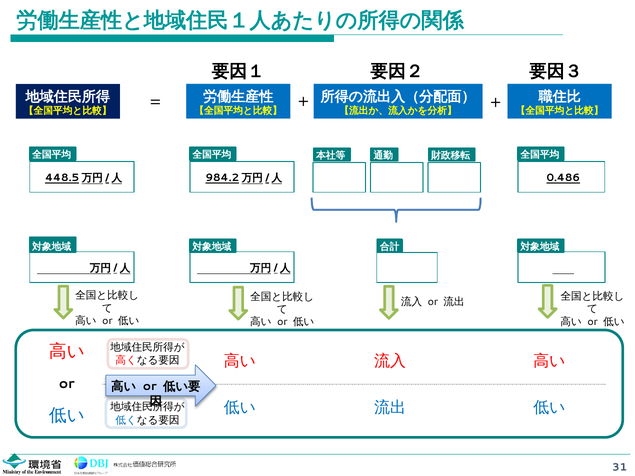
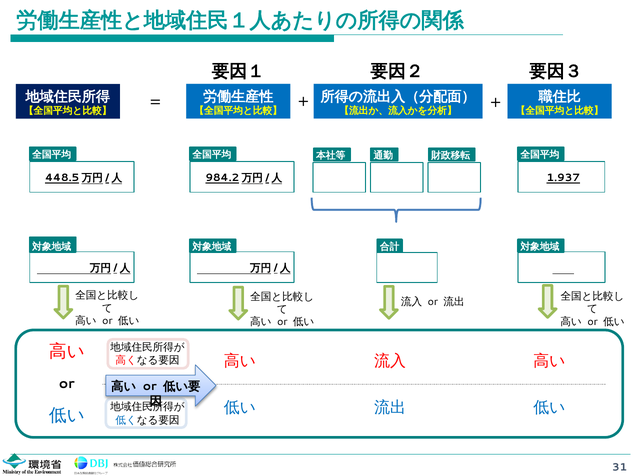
0.486: 0.486 -> 1.937
